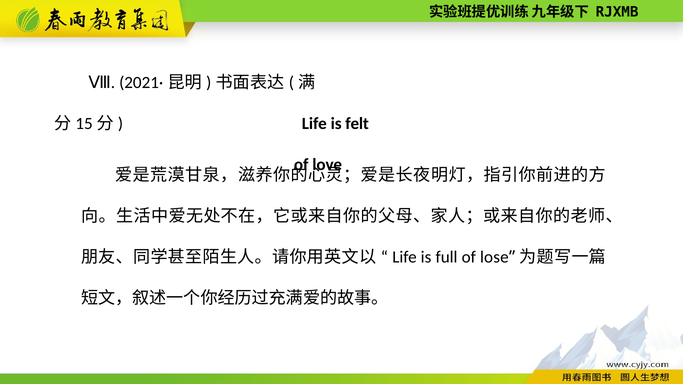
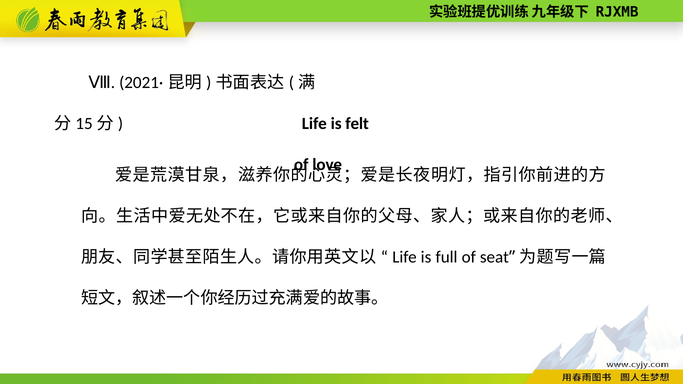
lose: lose -> seat
